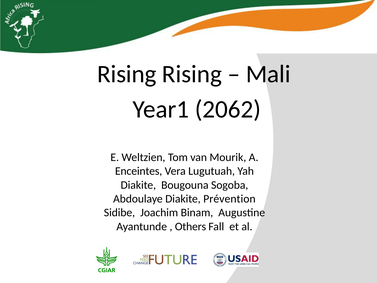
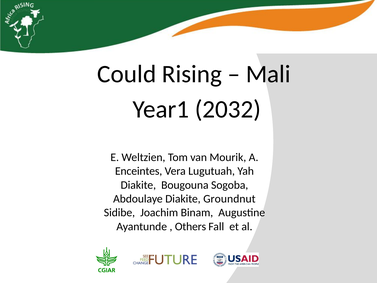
Rising at (127, 74): Rising -> Could
2062: 2062 -> 2032
Prévention: Prévention -> Groundnut
